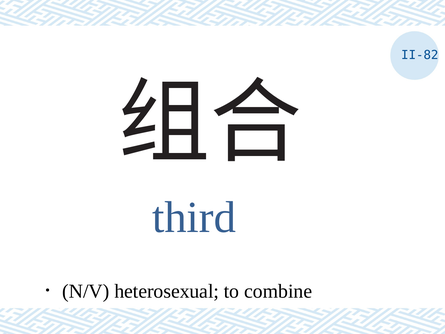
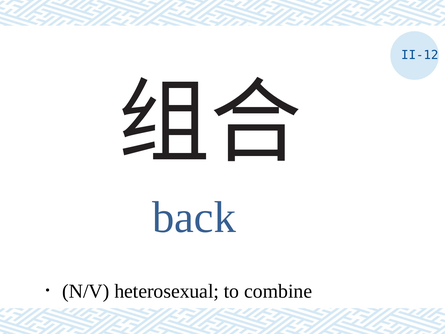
II-82: II-82 -> II-12
third: third -> back
